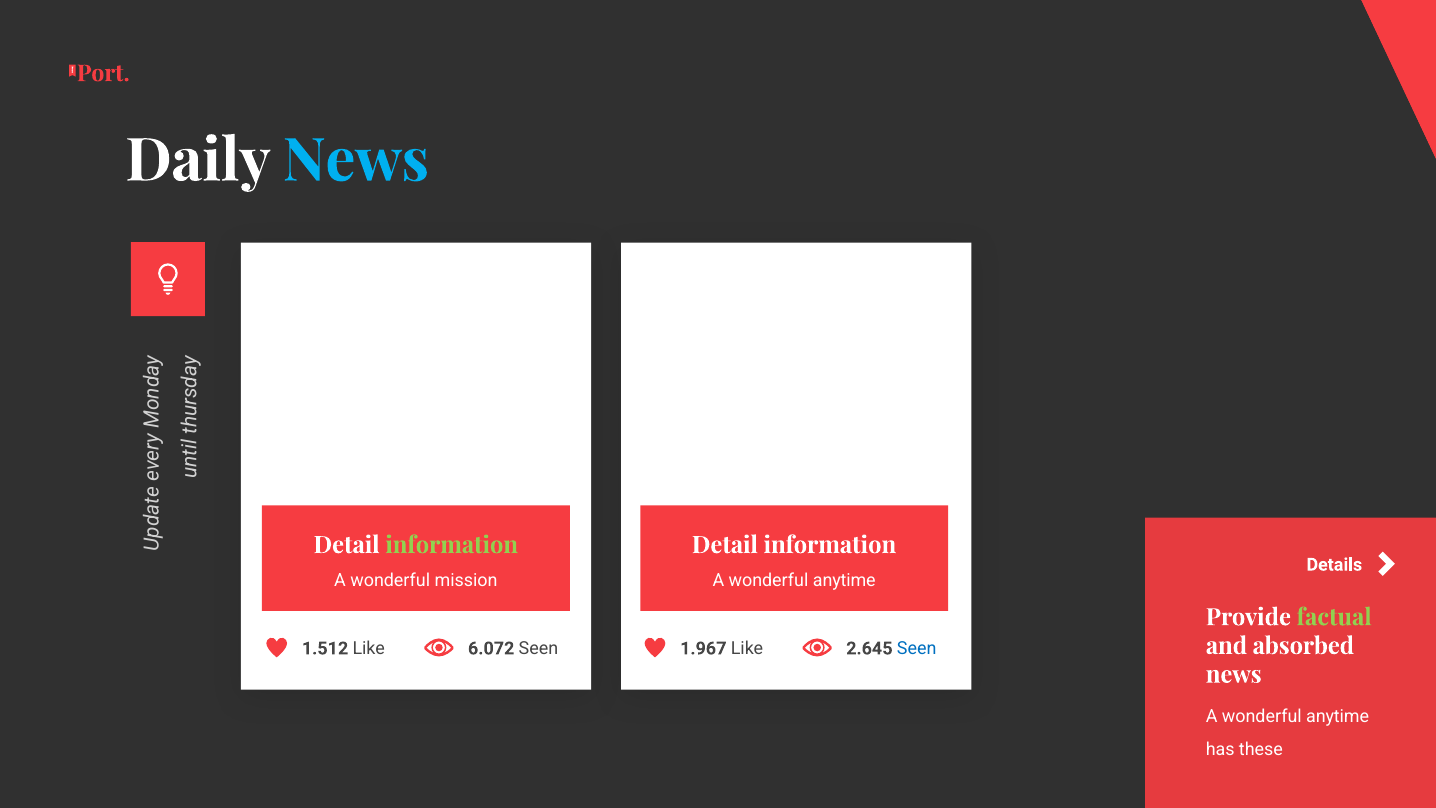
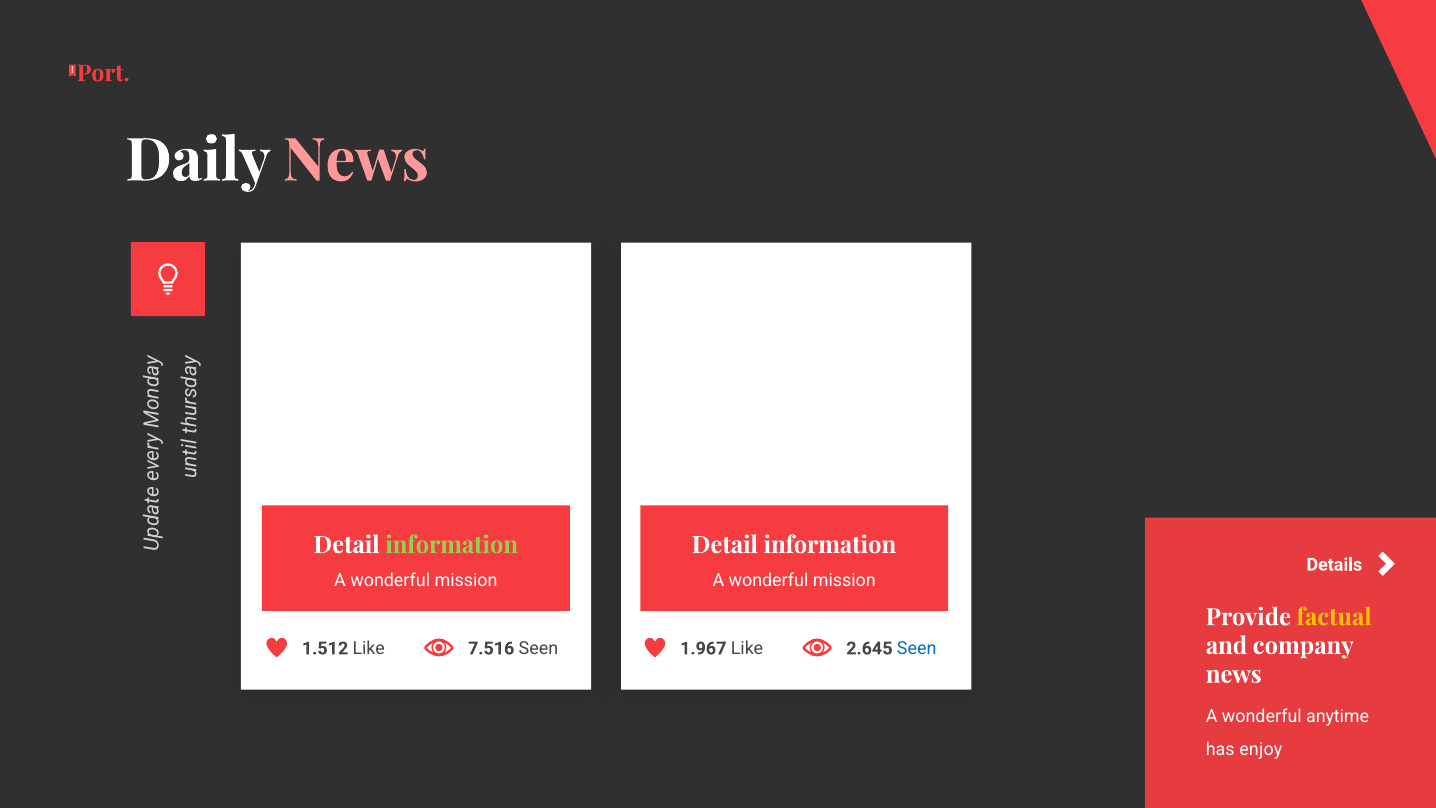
News at (356, 161) colour: light blue -> pink
anytime at (844, 580): anytime -> mission
factual colour: light green -> yellow
absorbed: absorbed -> company
6.072: 6.072 -> 7.516
these: these -> enjoy
